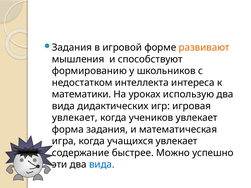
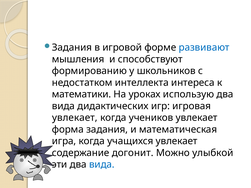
развивают colour: orange -> blue
быстрее: быстрее -> догонит
успешно: успешно -> улыбкой
